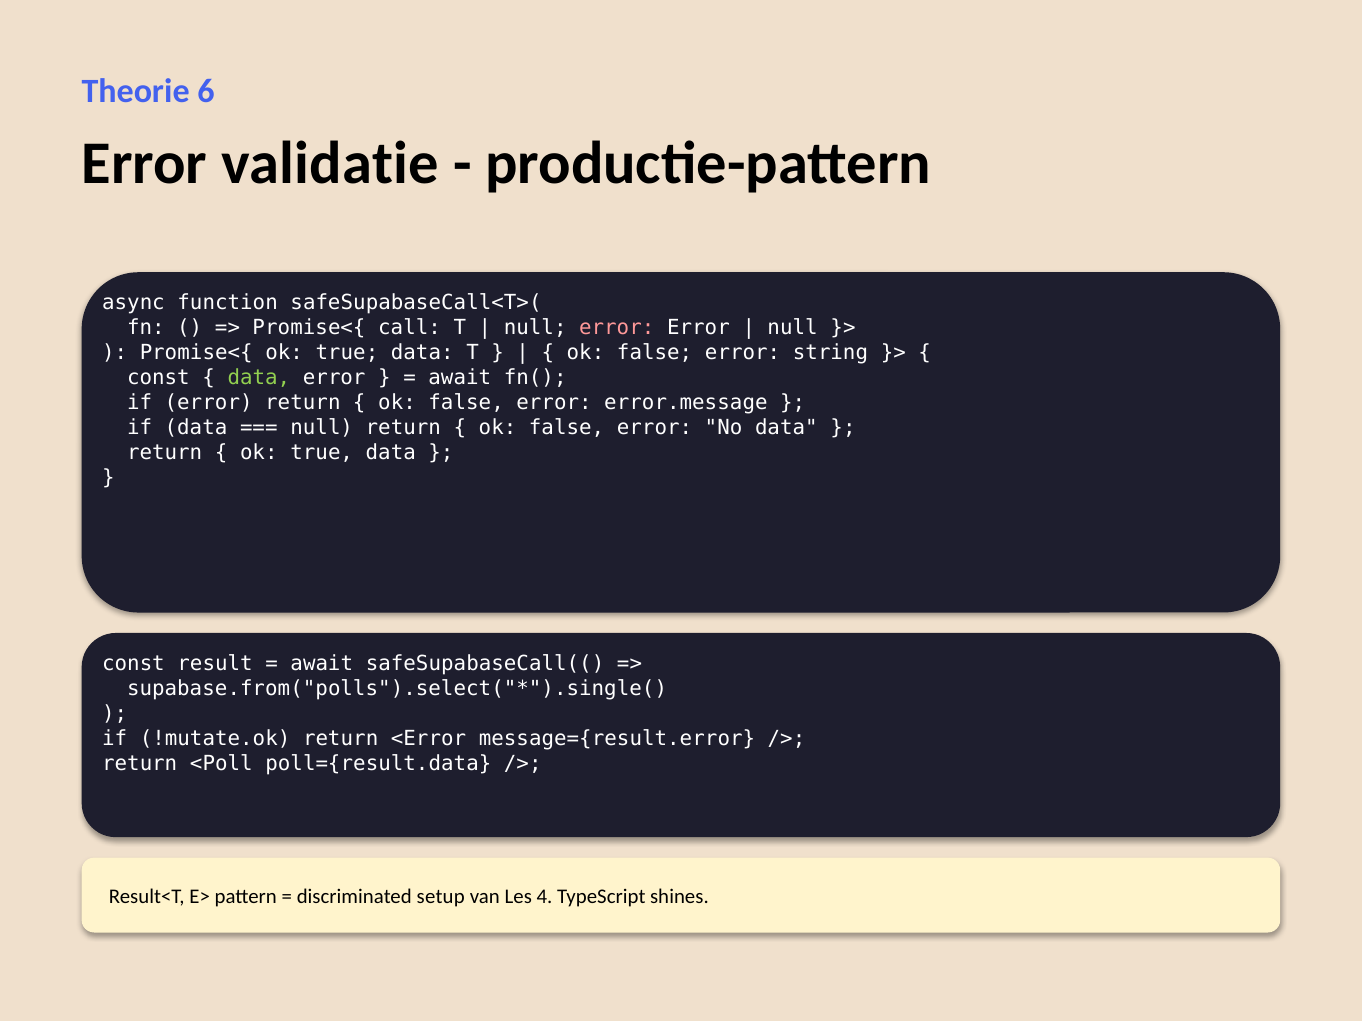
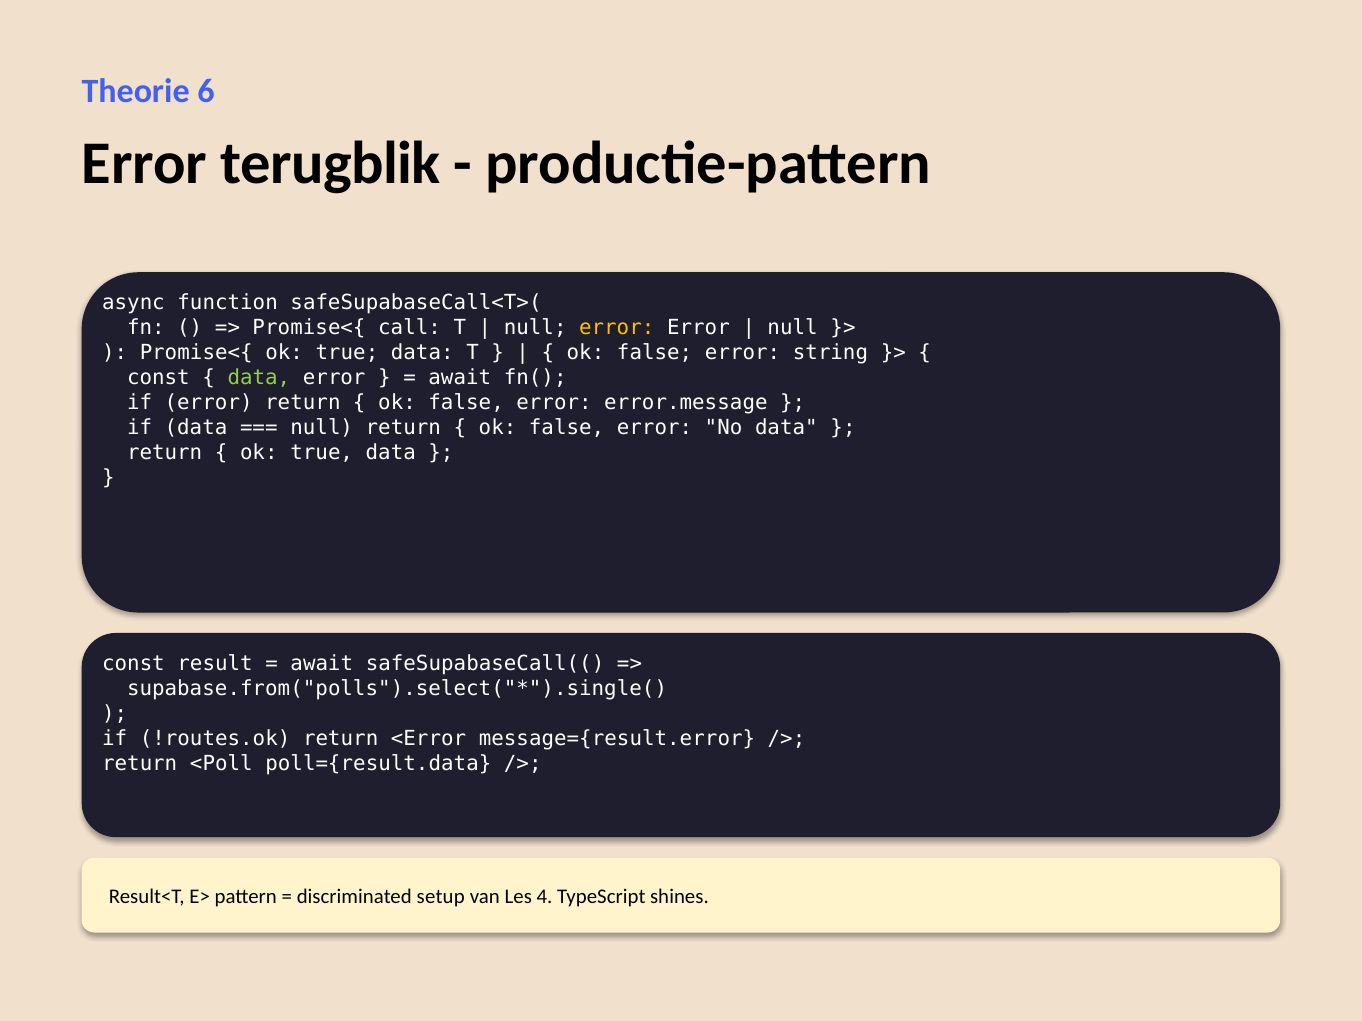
validatie: validatie -> terugblik
error at (617, 328) colour: pink -> yellow
!mutate.ok: !mutate.ok -> !routes.ok
